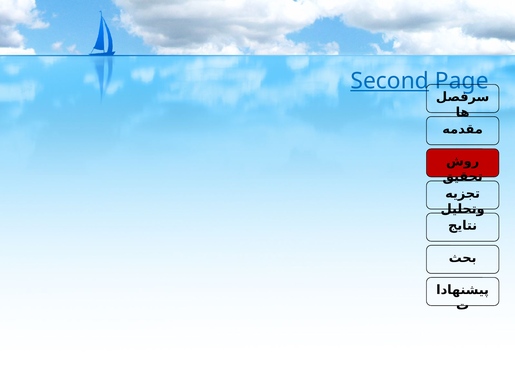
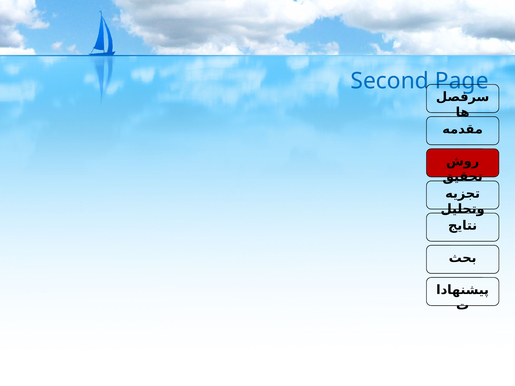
Second underline: present -> none
